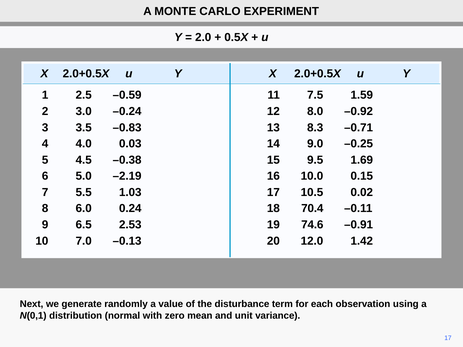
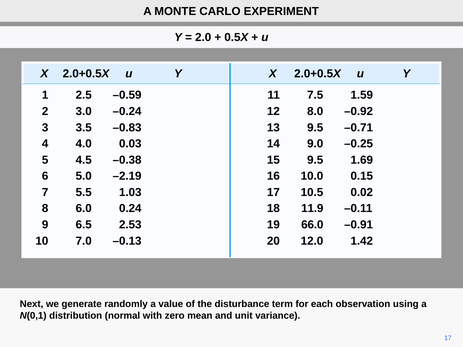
13 8.3: 8.3 -> 9.5
70.4: 70.4 -> 11.9
74.6: 74.6 -> 66.0
